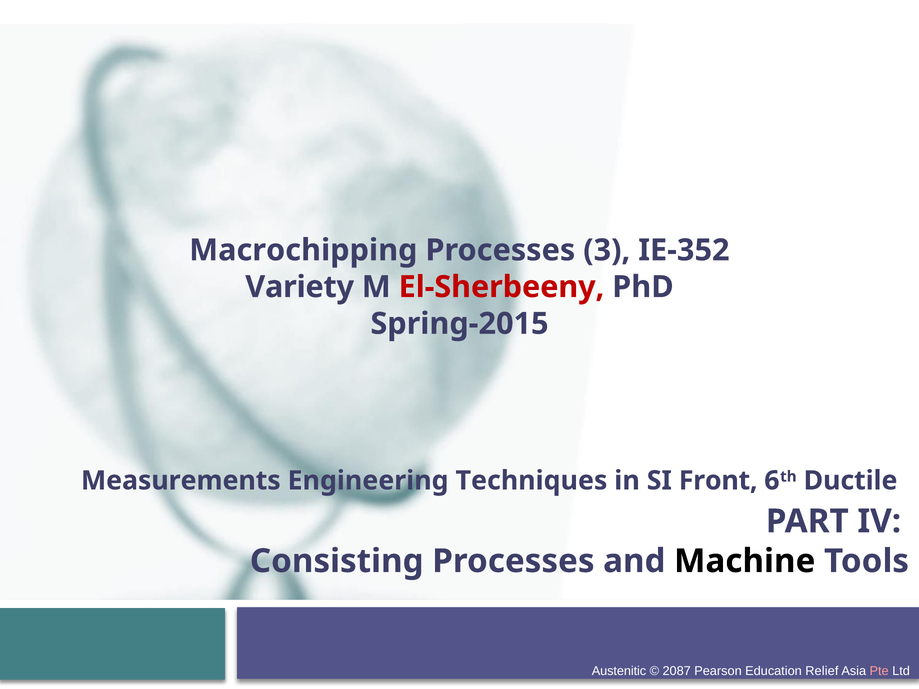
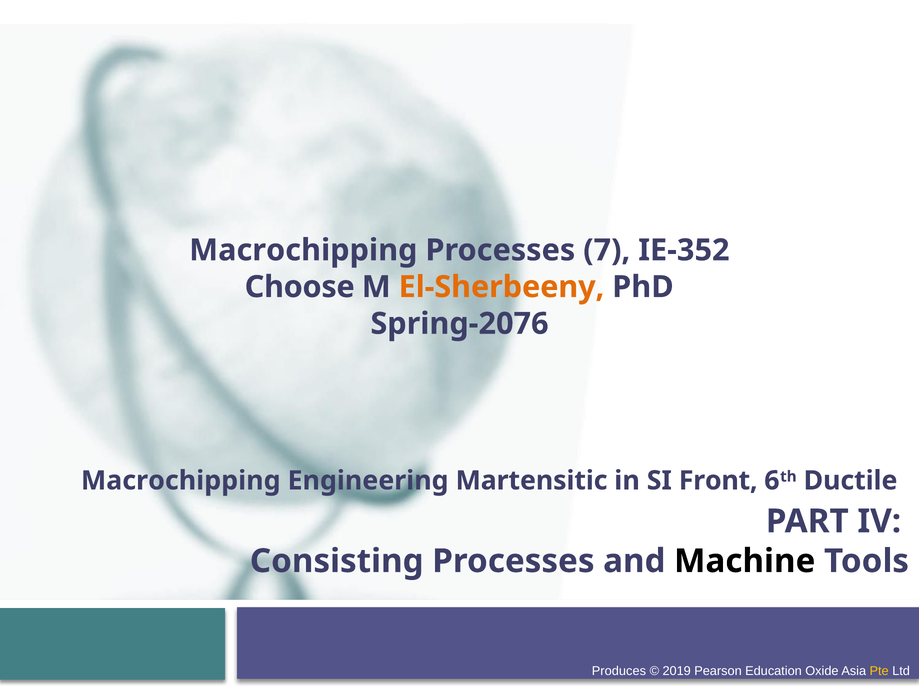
3: 3 -> 7
Variety: Variety -> Choose
El-Sherbeeny colour: red -> orange
Spring-2015: Spring-2015 -> Spring-2076
Measurements at (181, 481): Measurements -> Macrochipping
Techniques: Techniques -> Martensitic
Austenitic: Austenitic -> Produces
2087: 2087 -> 2019
Relief: Relief -> Oxide
Pte colour: pink -> yellow
